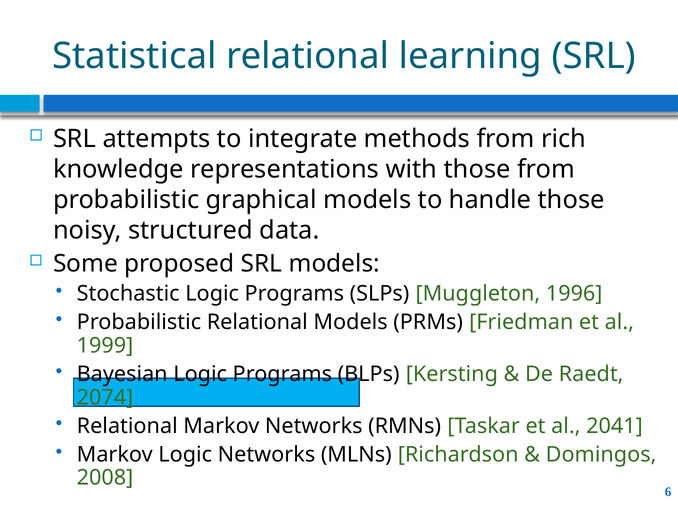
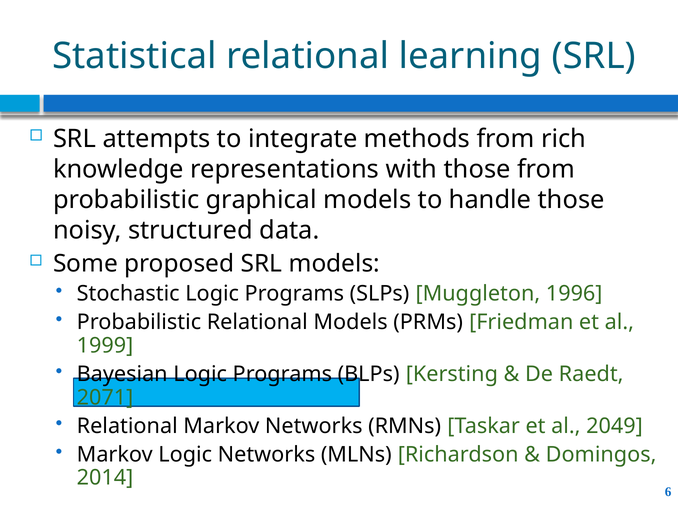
2074: 2074 -> 2071
2041: 2041 -> 2049
2008: 2008 -> 2014
